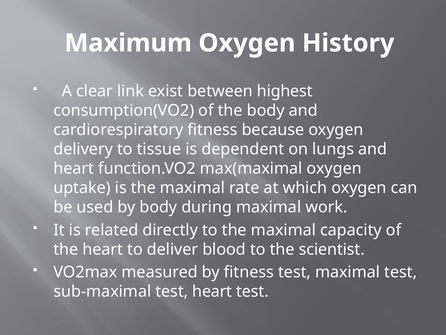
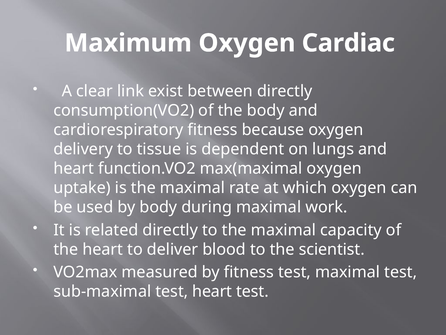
History: History -> Cardiac
between highest: highest -> directly
